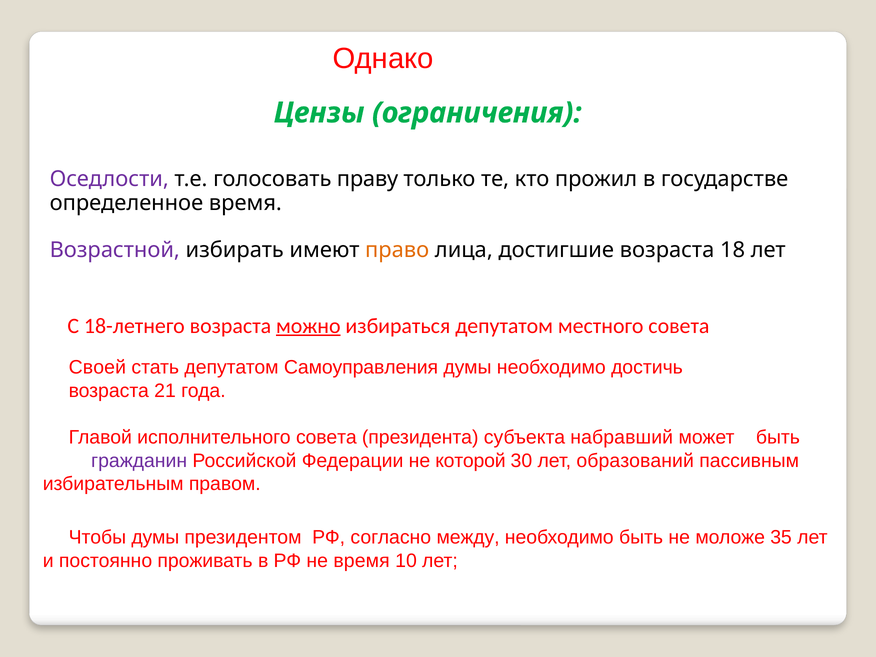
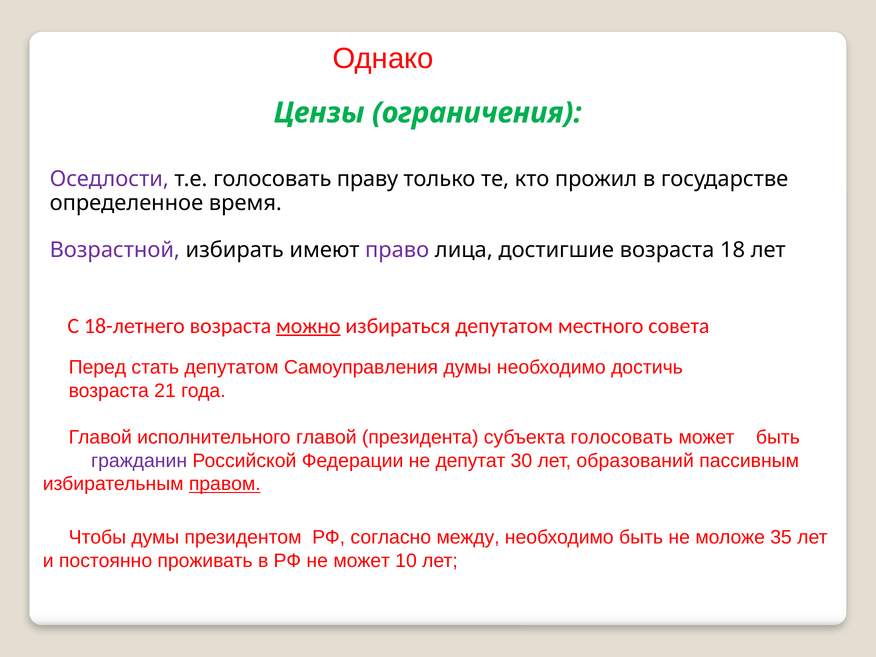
право colour: orange -> purple
Своей: Своей -> Перед
исполнительного совета: совета -> главой
субъекта набравший: набравший -> голосовать
которой: которой -> депутат
правом underline: none -> present
не время: время -> может
